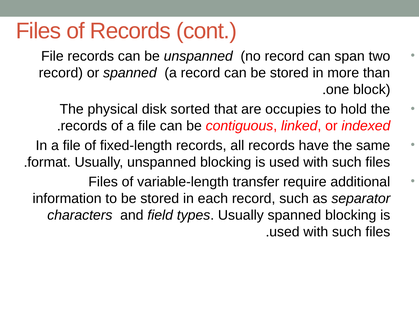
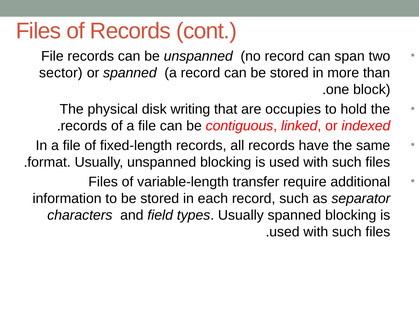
record at (61, 73): record -> sector
sorted: sorted -> writing
